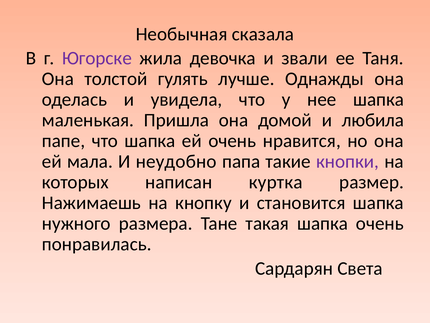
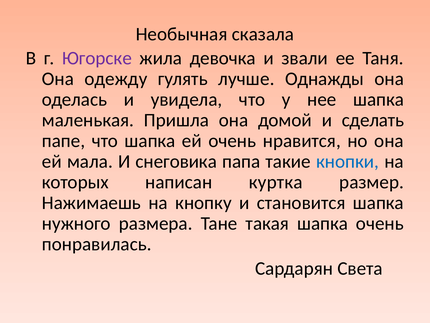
толстой: толстой -> одежду
любила: любила -> сделать
неудобно: неудобно -> снеговика
кнопки colour: purple -> blue
